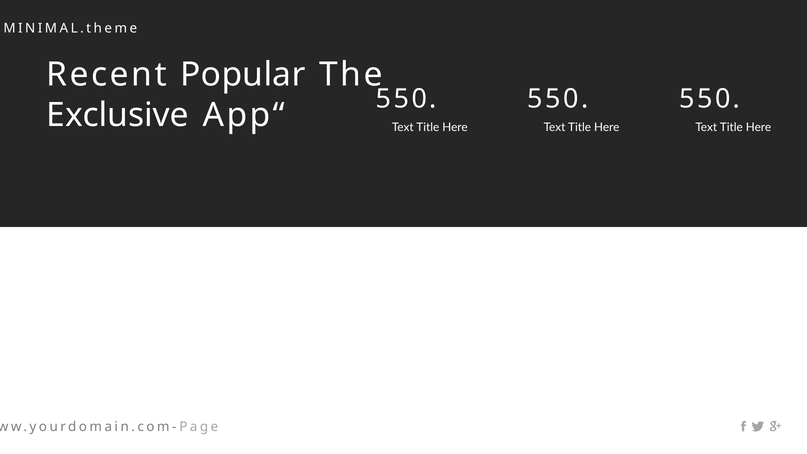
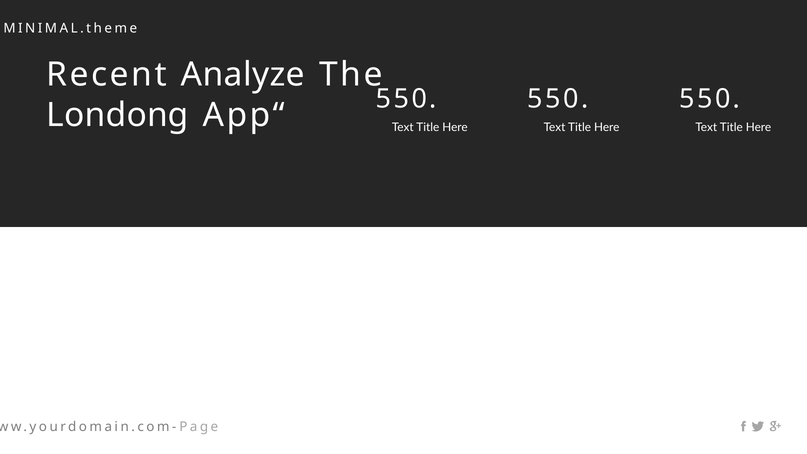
Popular: Popular -> Analyze
Exclusive: Exclusive -> Londong
